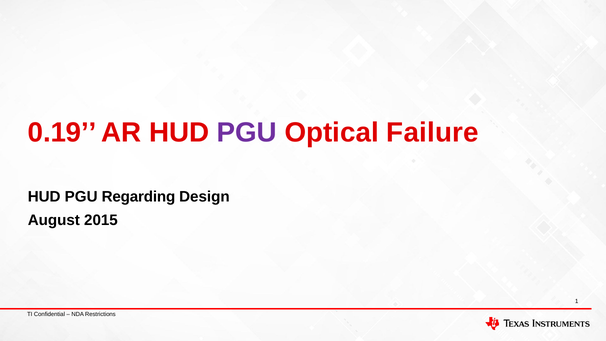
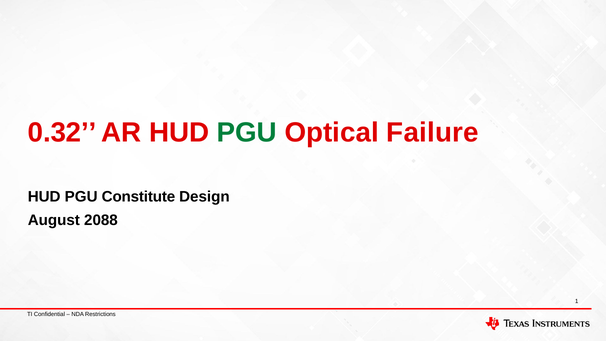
0.19: 0.19 -> 0.32
PGU at (247, 132) colour: purple -> green
Regarding: Regarding -> Constitute
2015: 2015 -> 2088
